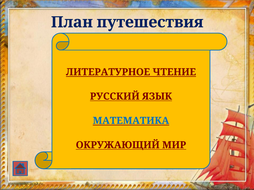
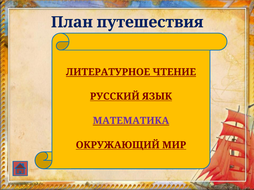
МАТЕМАТИКА colour: blue -> purple
